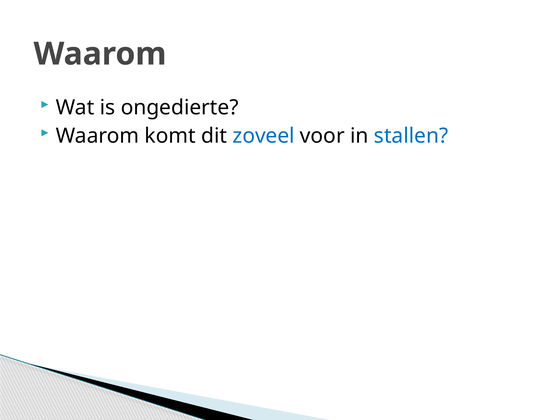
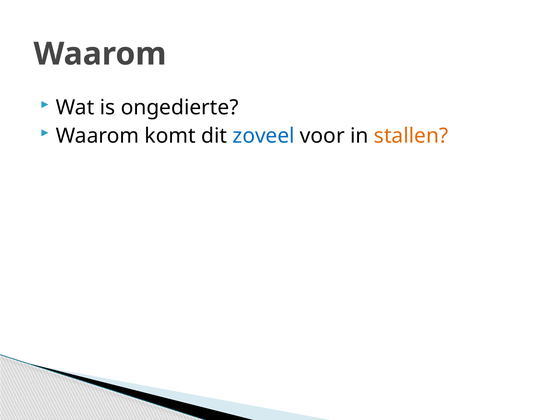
stallen colour: blue -> orange
